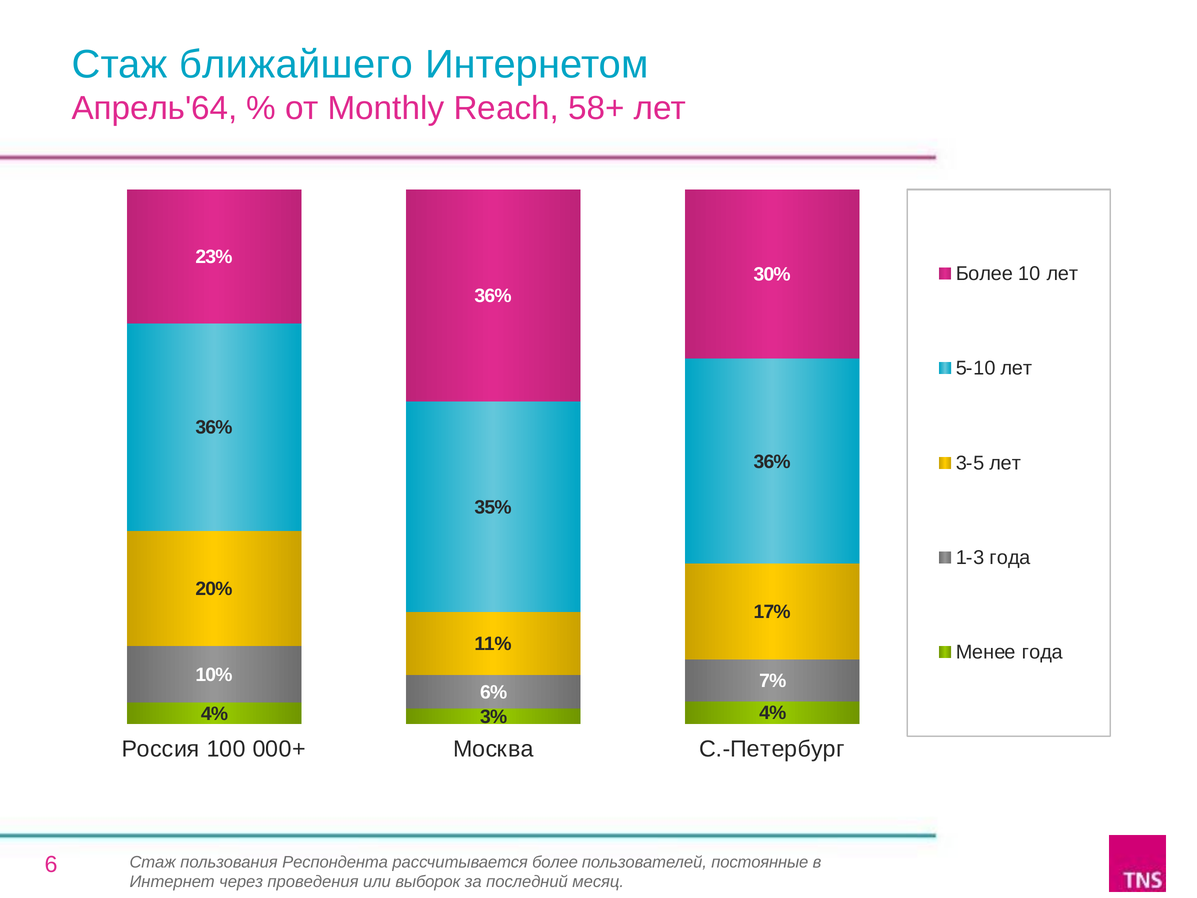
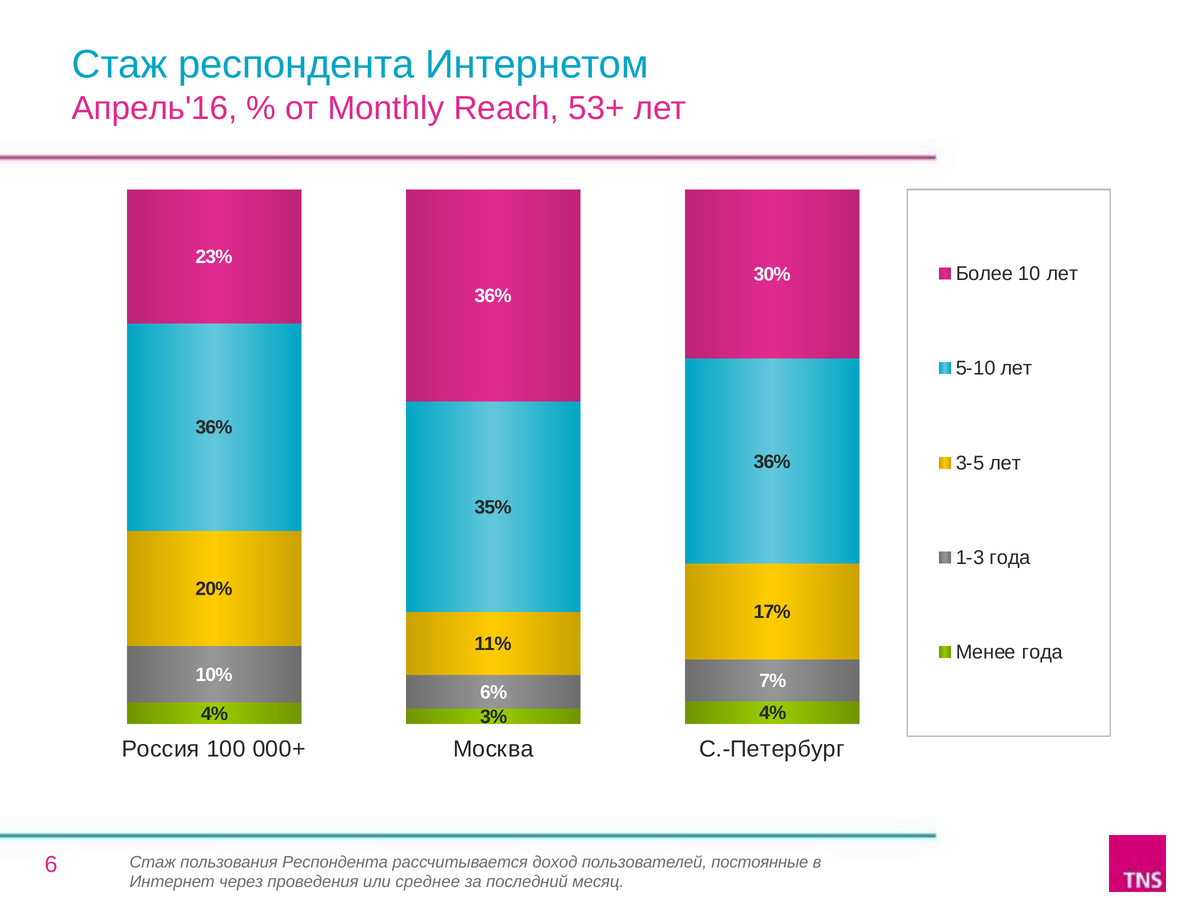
Стаж ближайшего: ближайшего -> респондента
Апрель'64: Апрель'64 -> Апрель'16
58+: 58+ -> 53+
рассчитывается более: более -> доход
выборок: выборок -> среднее
